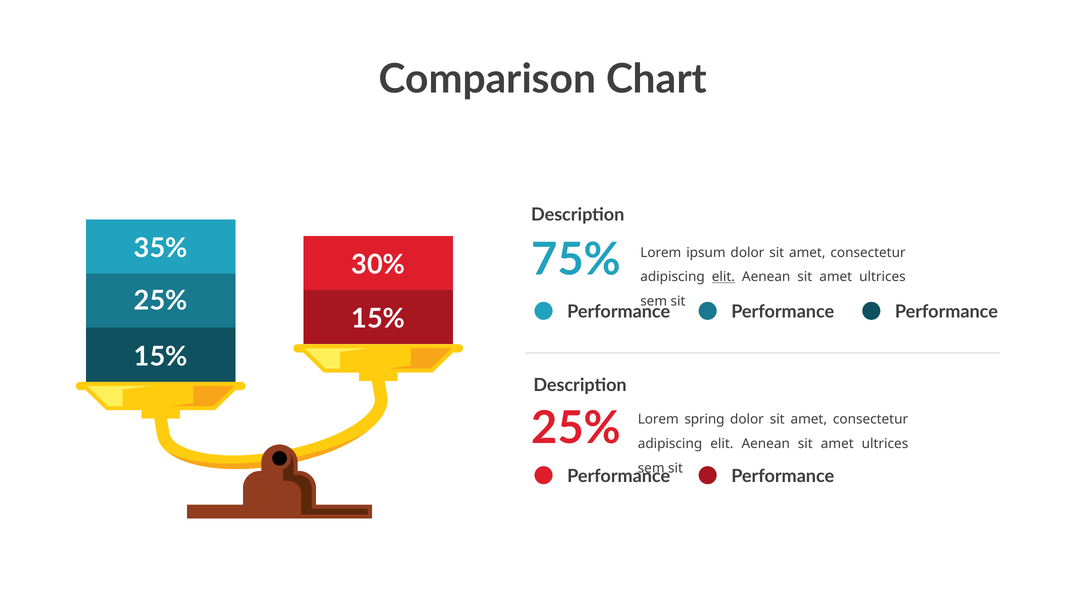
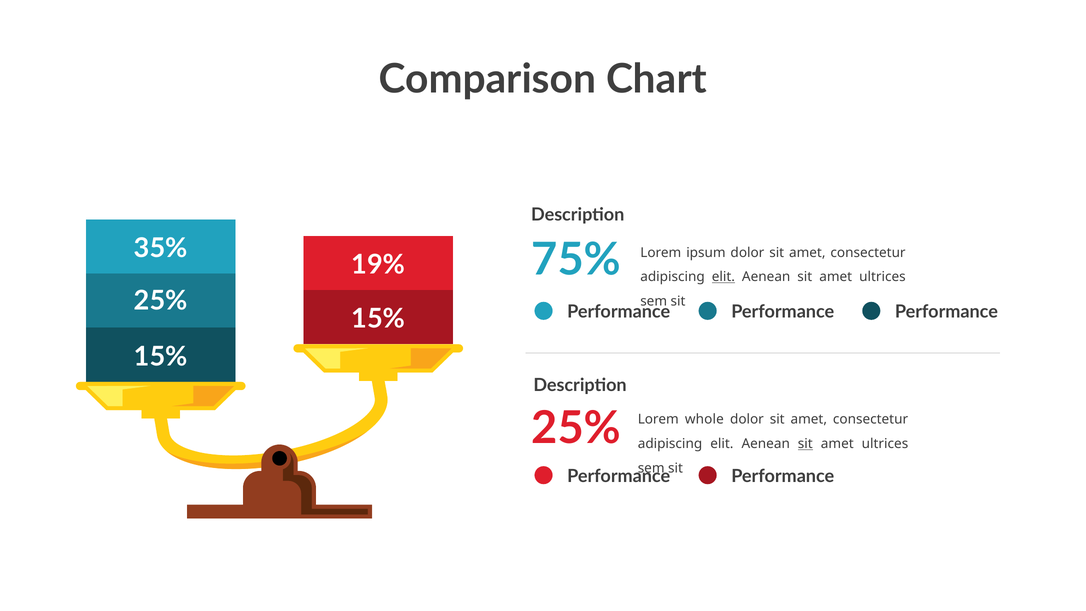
30%: 30% -> 19%
spring: spring -> whole
sit at (805, 444) underline: none -> present
